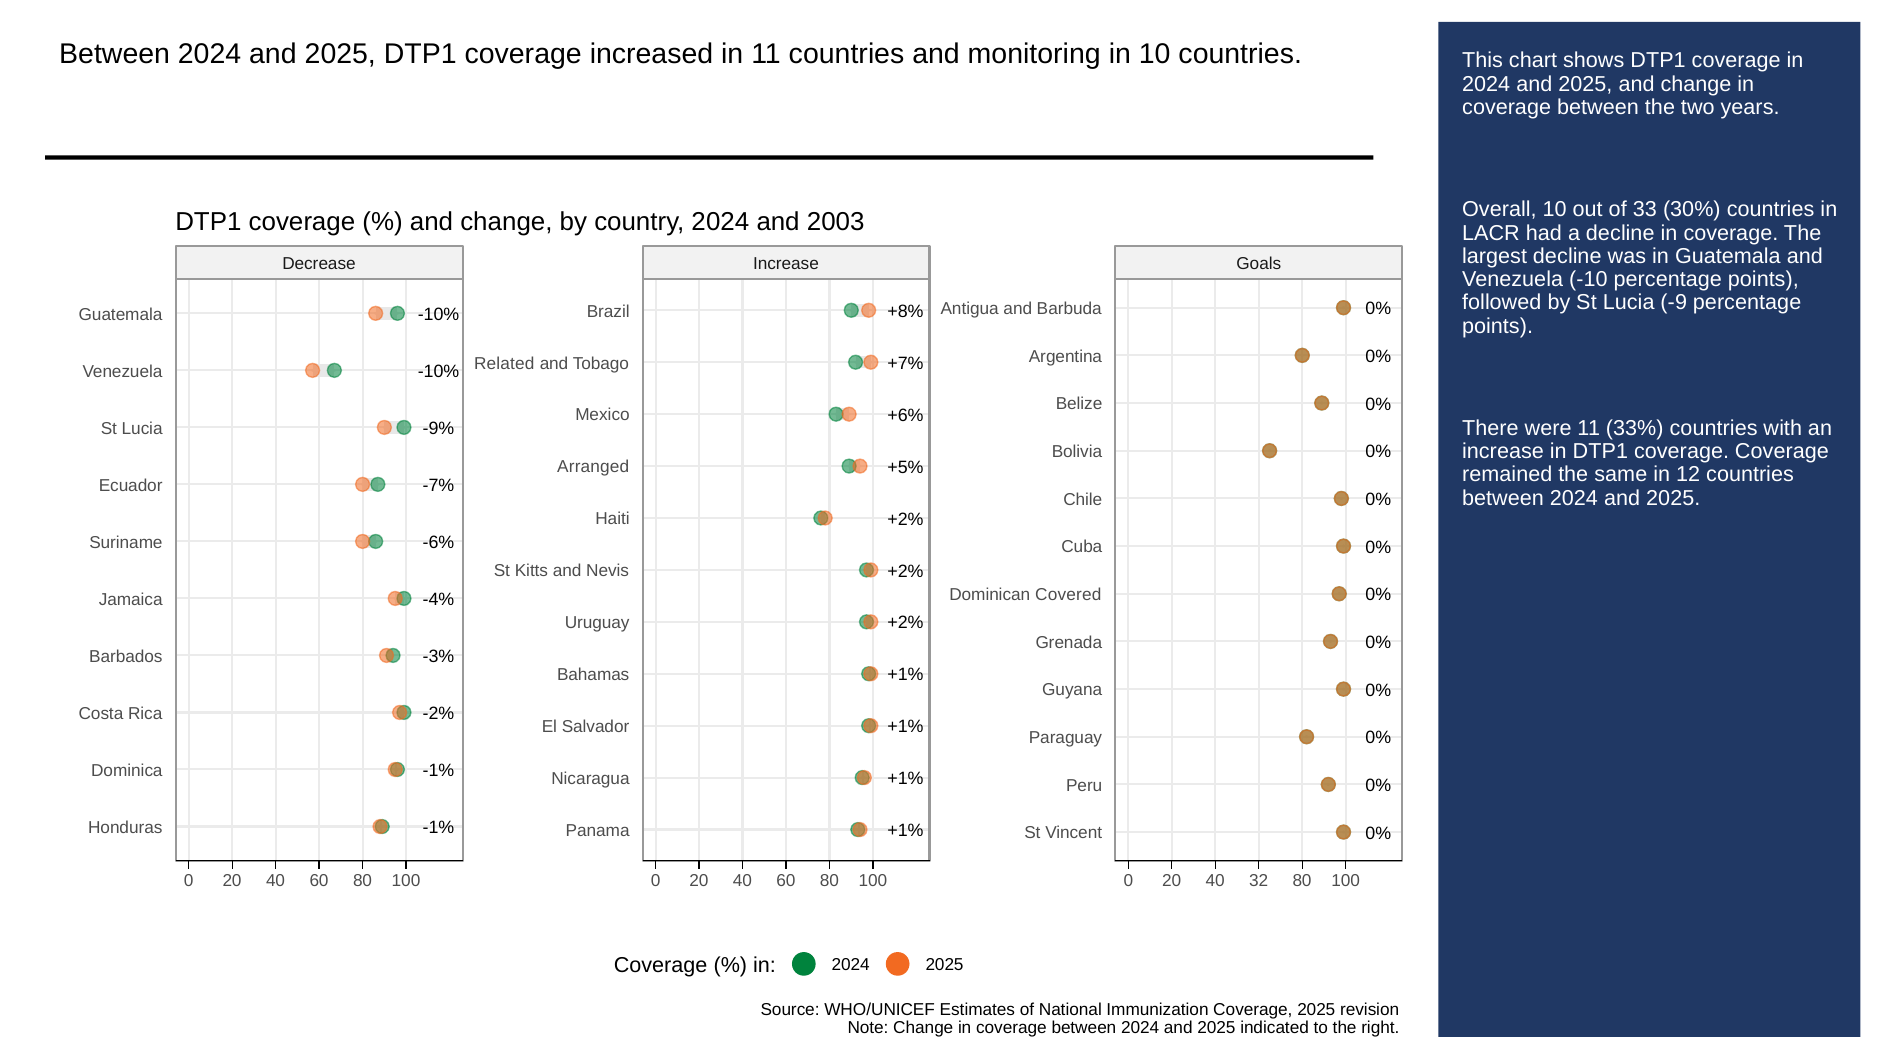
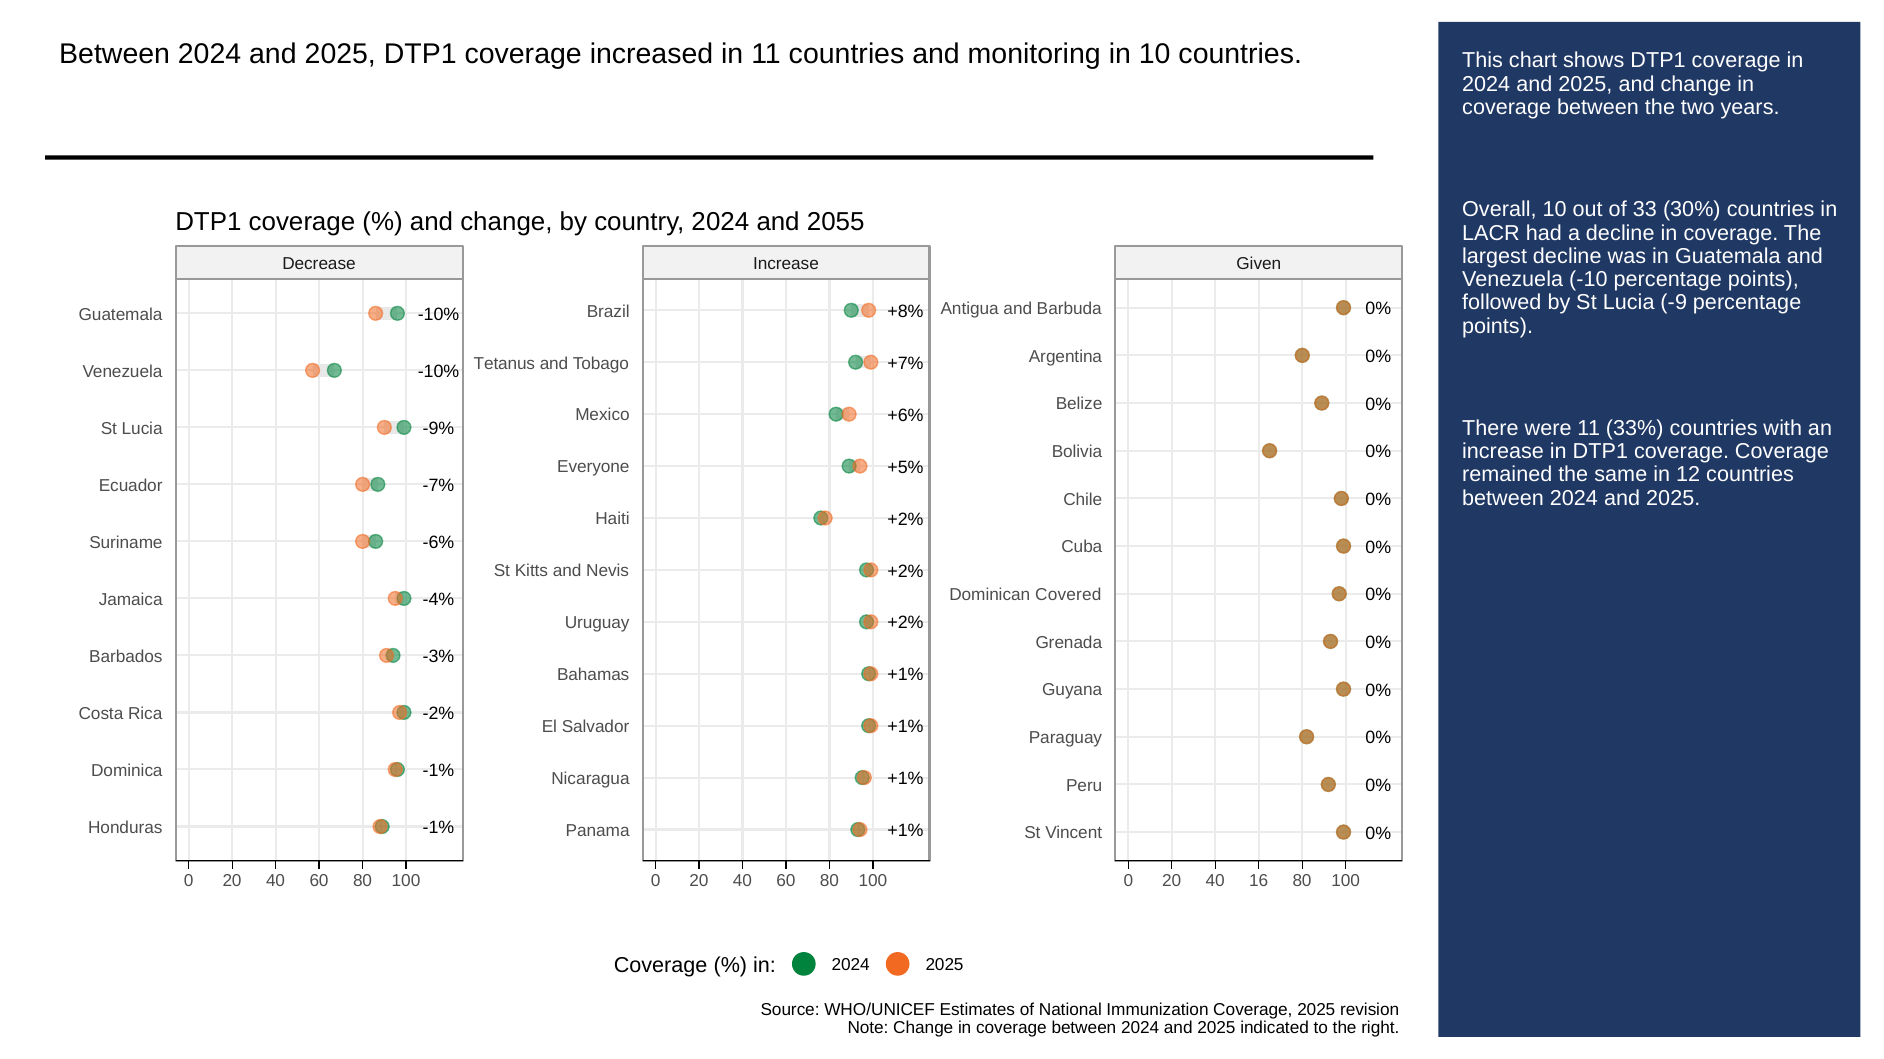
2003: 2003 -> 2055
Goals: Goals -> Given
Related: Related -> Tetanus
Arranged: Arranged -> Everyone
32: 32 -> 16
